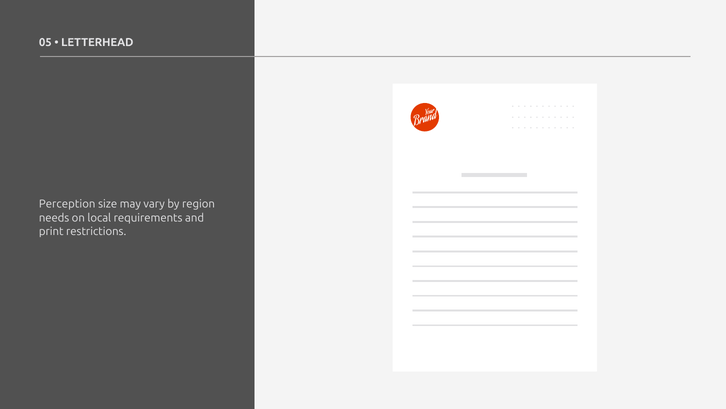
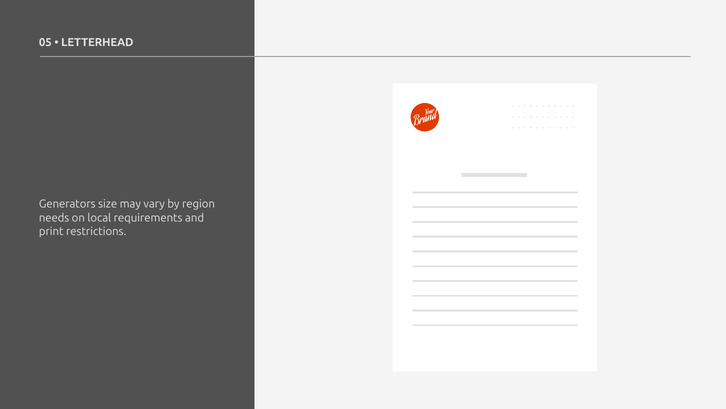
Perception: Perception -> Generators
